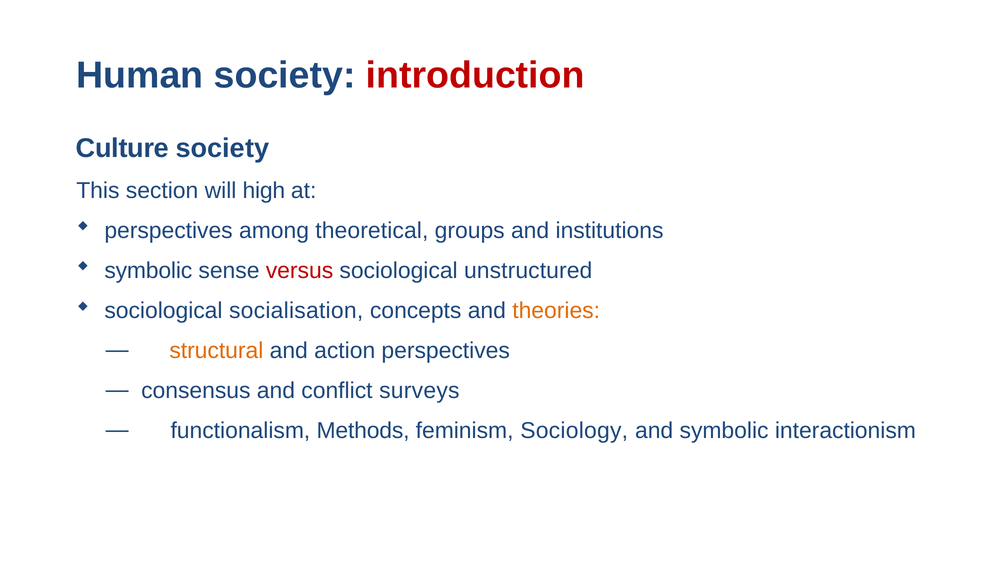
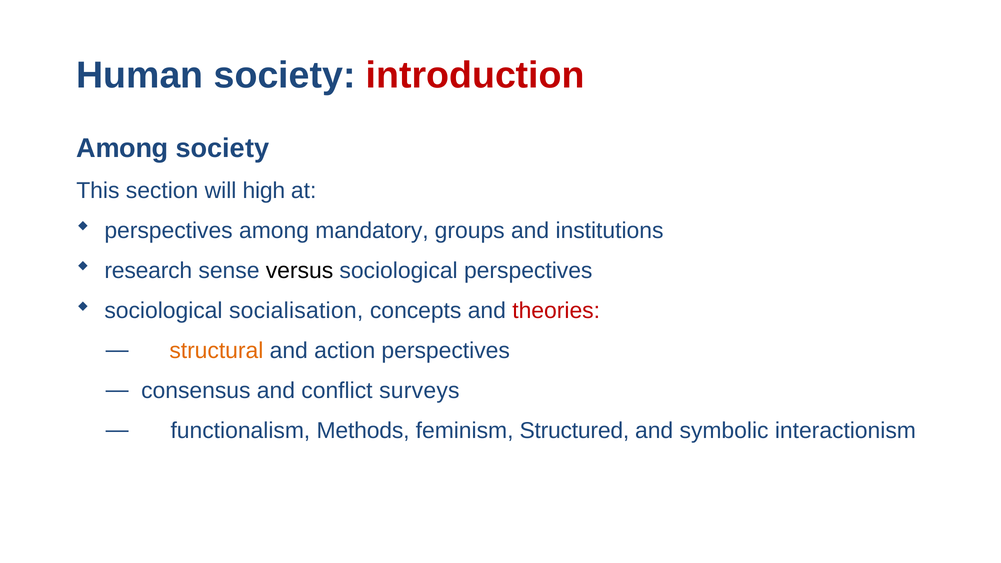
Culture at (122, 148): Culture -> Among
theoretical: theoretical -> mandatory
symbolic at (148, 271): symbolic -> research
versus colour: red -> black
sociological unstructured: unstructured -> perspectives
theories colour: orange -> red
Sociology: Sociology -> Structured
